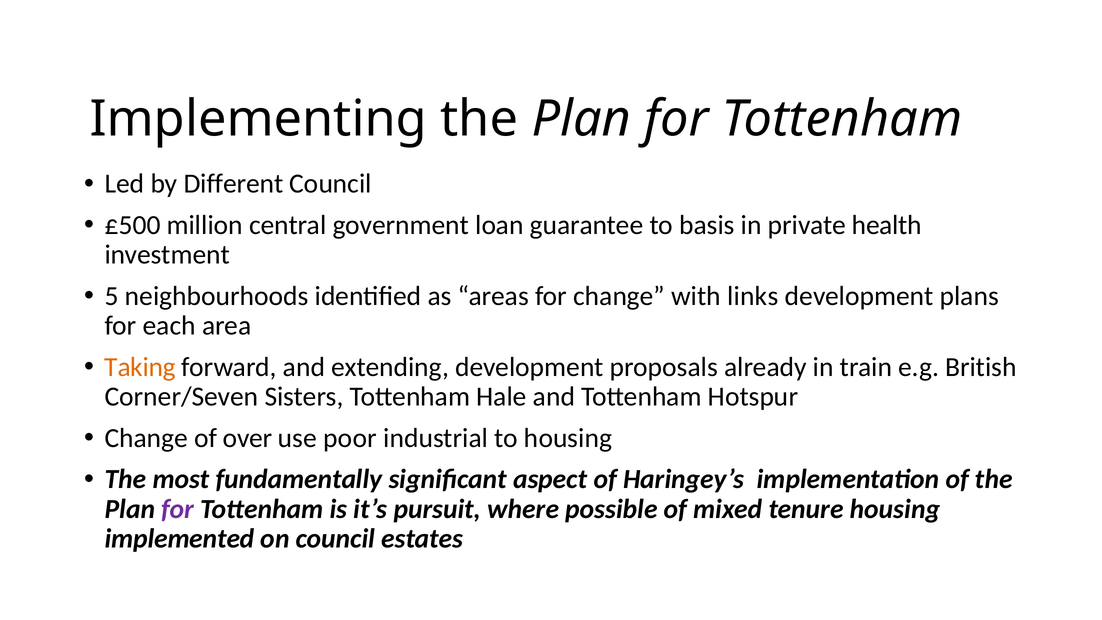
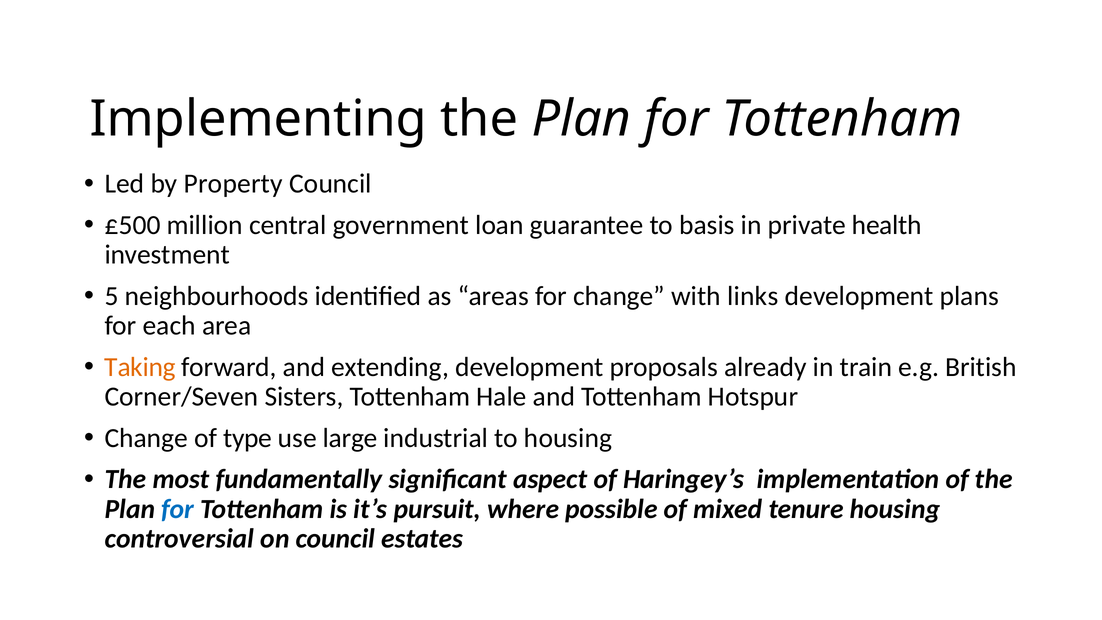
Different: Different -> Property
over: over -> type
poor: poor -> large
for at (178, 509) colour: purple -> blue
implemented: implemented -> controversial
